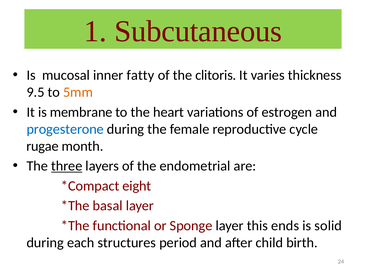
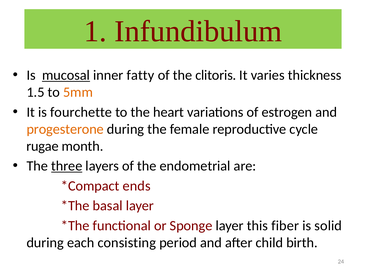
Subcutaneous: Subcutaneous -> Infundibulum
mucosal underline: none -> present
9.5: 9.5 -> 1.5
membrane: membrane -> fourchette
progesterone colour: blue -> orange
eight: eight -> ends
ends: ends -> fiber
structures: structures -> consisting
